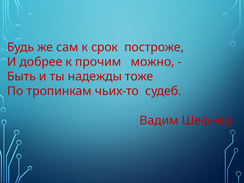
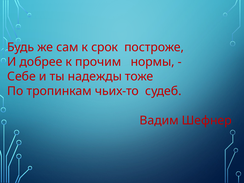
можно: можно -> нормы
Быть: Быть -> Себе
